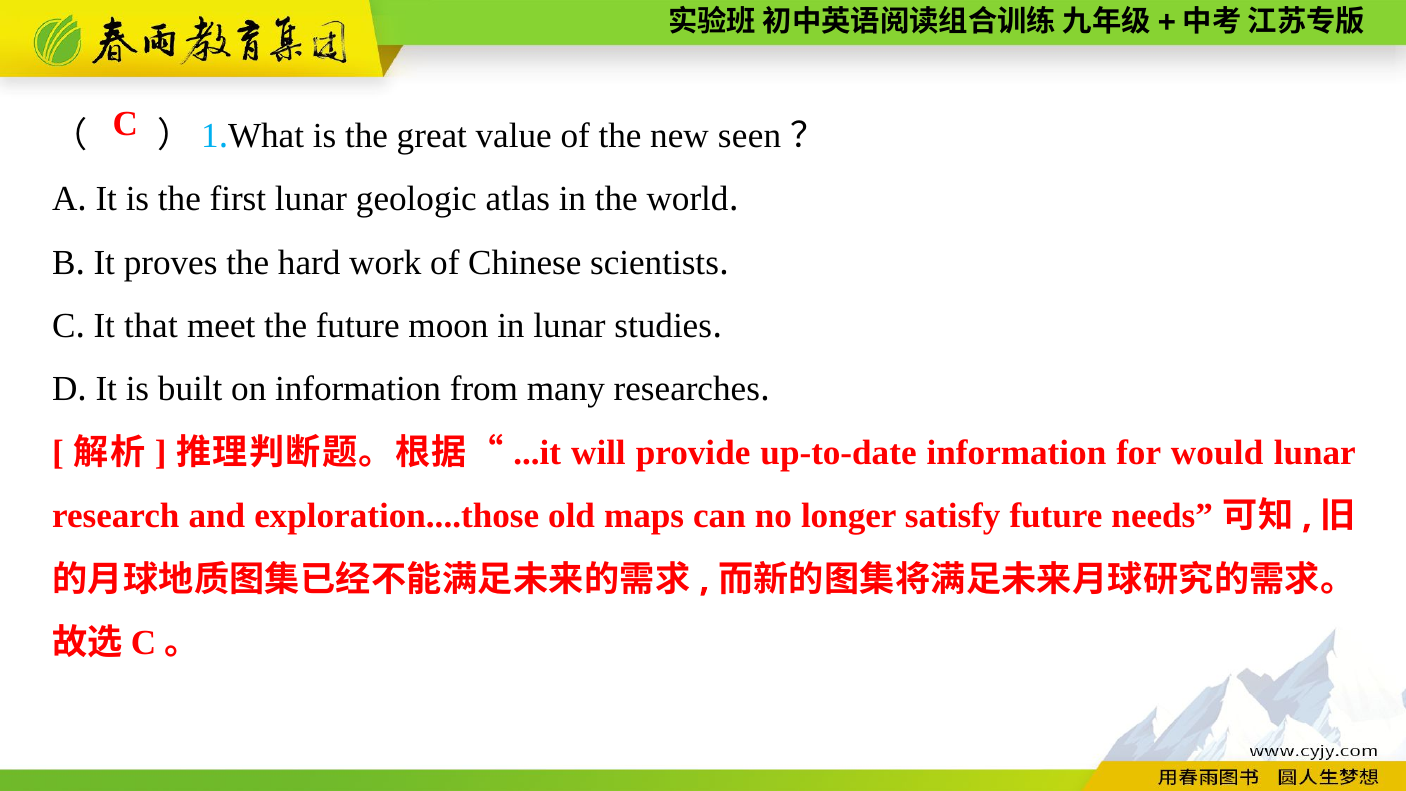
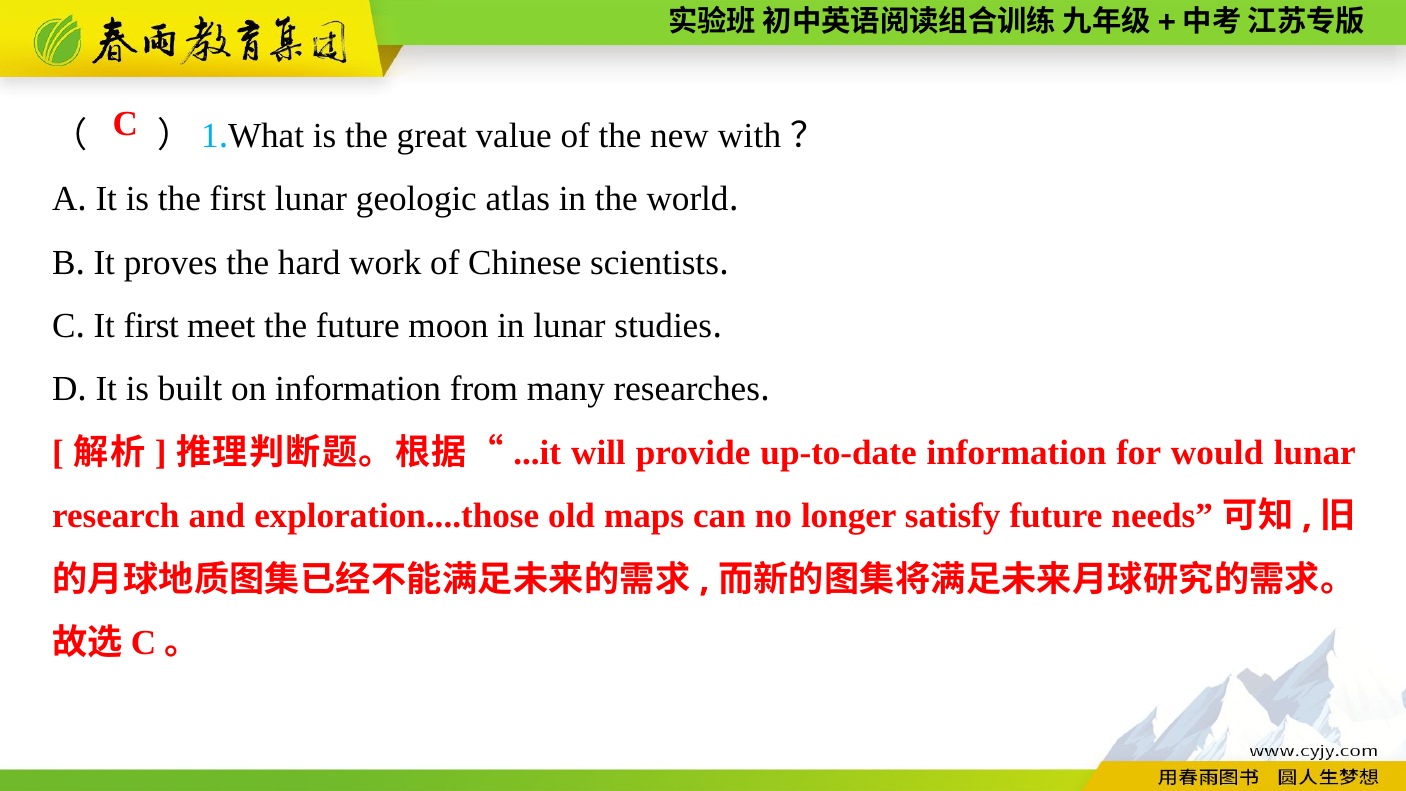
seen: seen -> with
It that: that -> first
